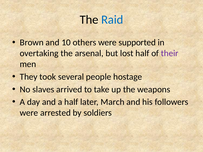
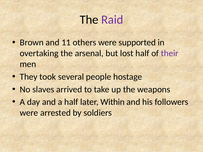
Raid colour: blue -> purple
10: 10 -> 11
March: March -> Within
